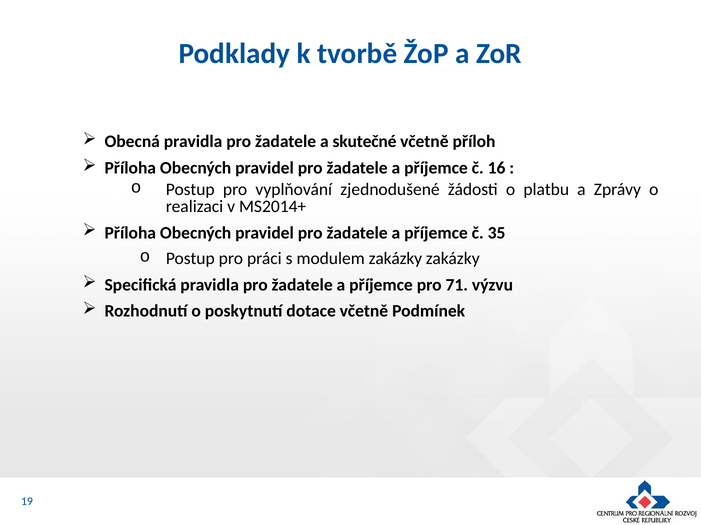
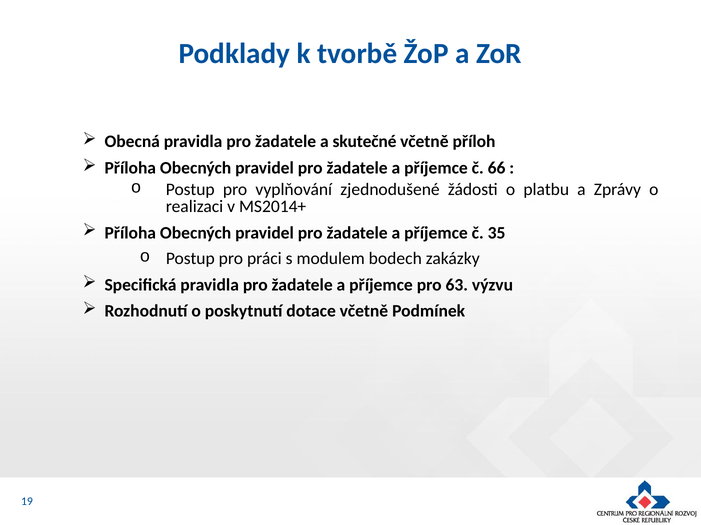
16: 16 -> 66
modulem zakázky: zakázky -> bodech
71: 71 -> 63
